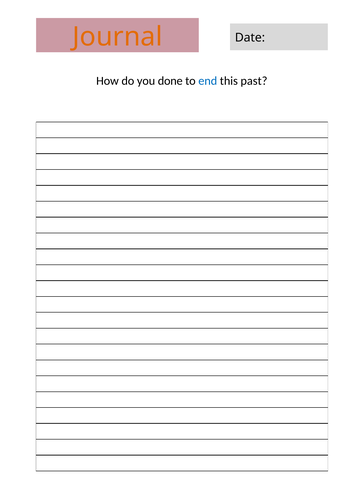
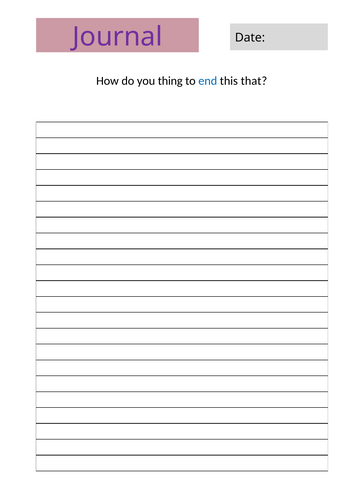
Journal colour: orange -> purple
done: done -> thing
past: past -> that
